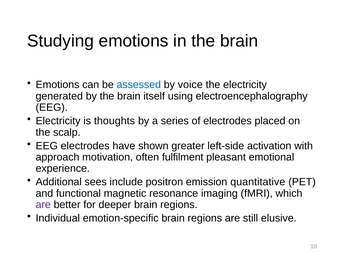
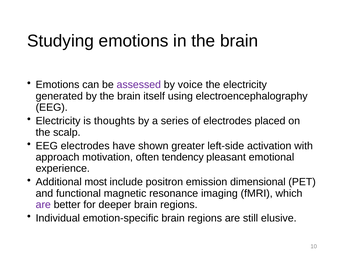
assessed colour: blue -> purple
fulfilment: fulfilment -> tendency
sees: sees -> most
quantitative: quantitative -> dimensional
